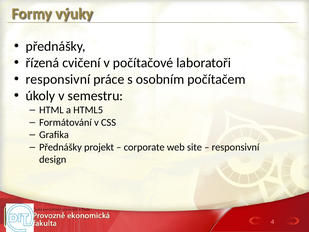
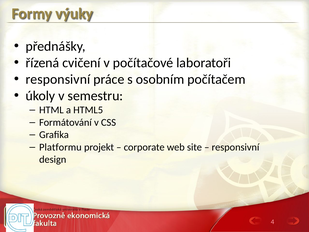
Přednášky at (60, 147): Přednášky -> Platformu
